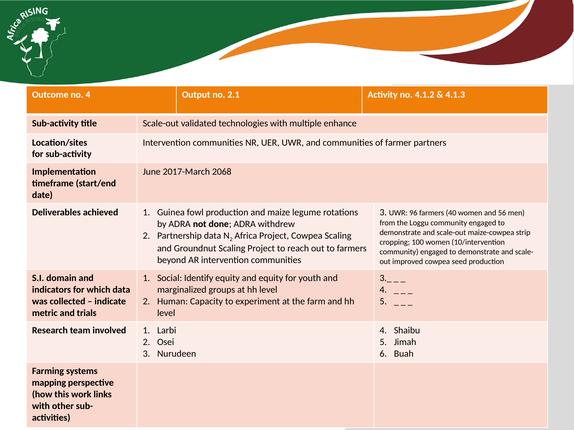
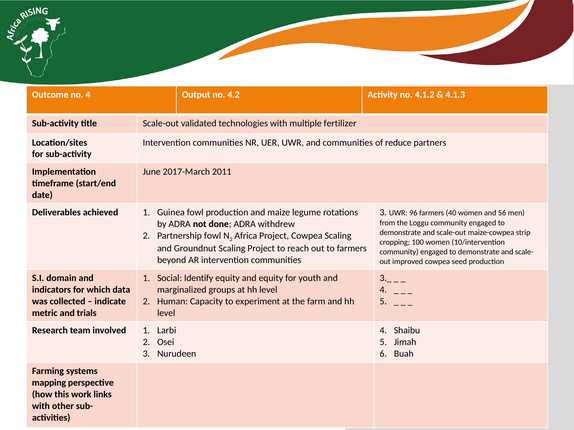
2.1: 2.1 -> 4.2
enhance: enhance -> fertilizer
farmer: farmer -> reduce
2068: 2068 -> 2011
Partnership data: data -> fowl
